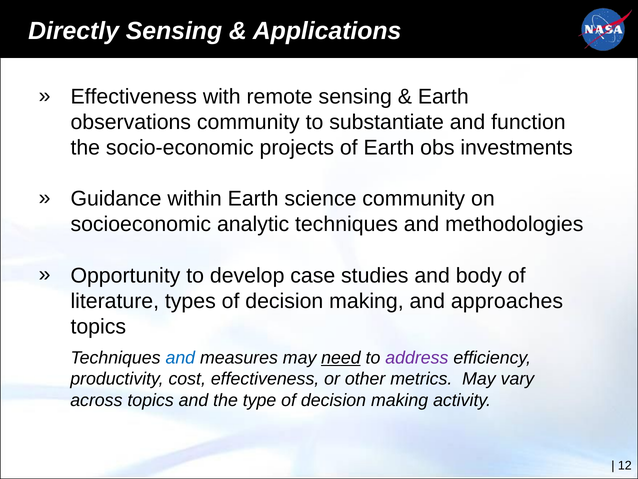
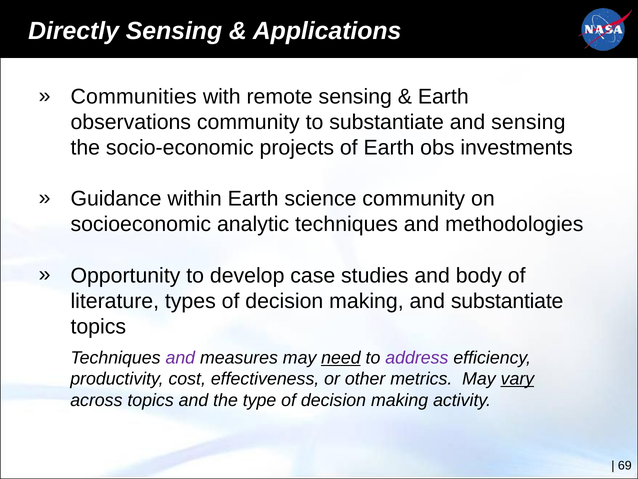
Effectiveness at (134, 97): Effectiveness -> Communities
and function: function -> sensing
and approaches: approaches -> substantiate
and at (180, 357) colour: blue -> purple
vary underline: none -> present
12: 12 -> 69
